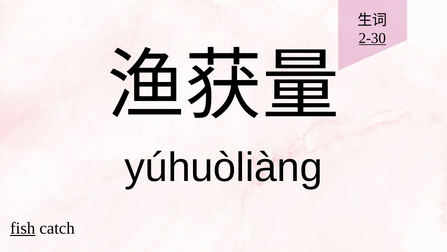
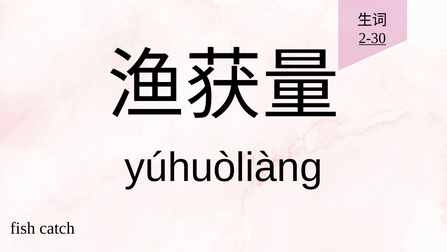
fish underline: present -> none
